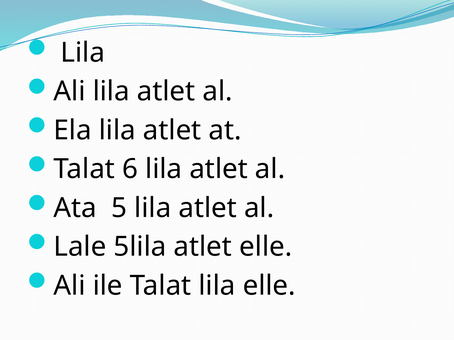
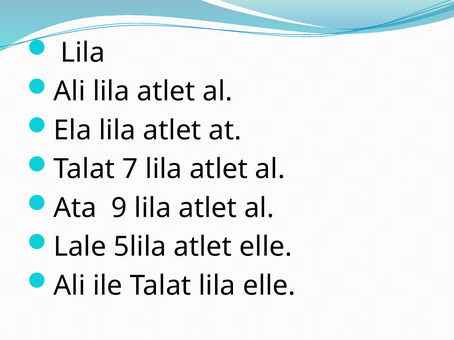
6: 6 -> 7
5: 5 -> 9
